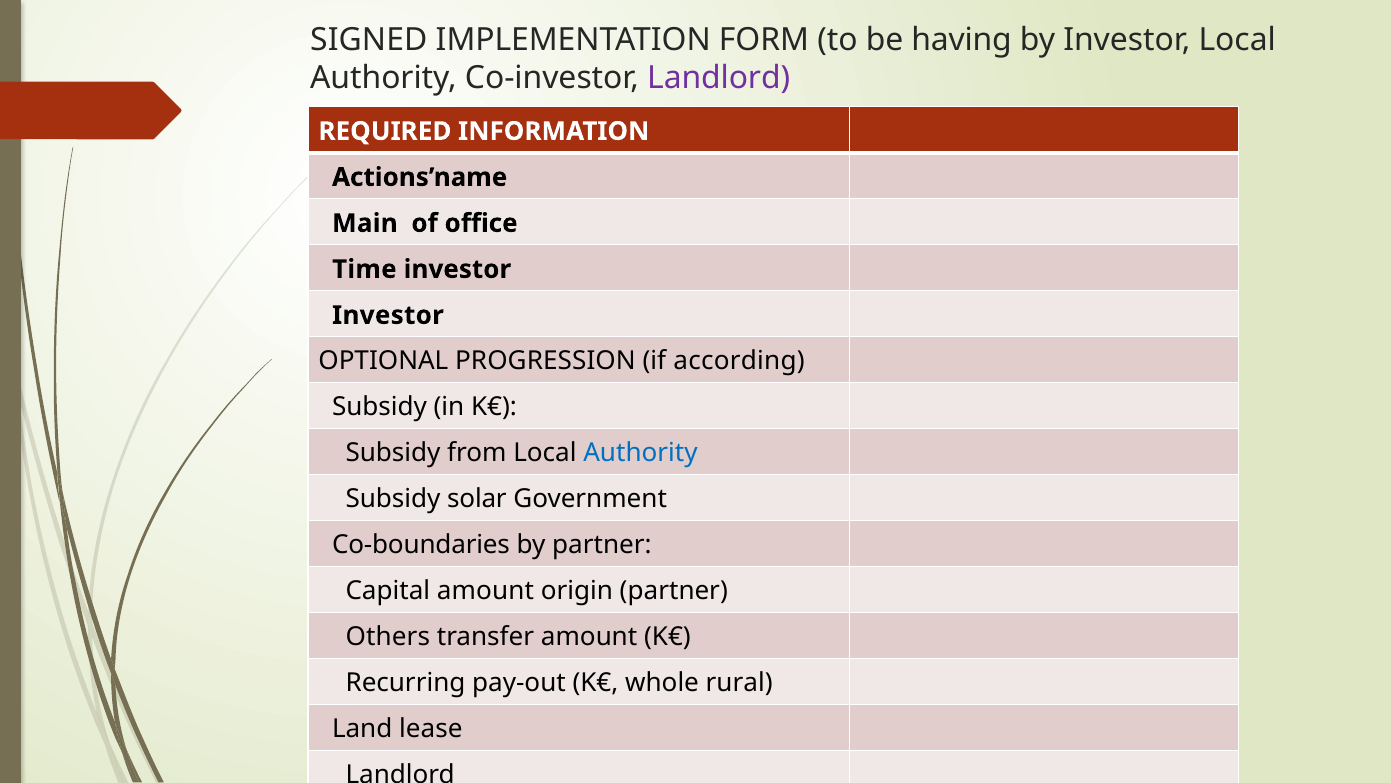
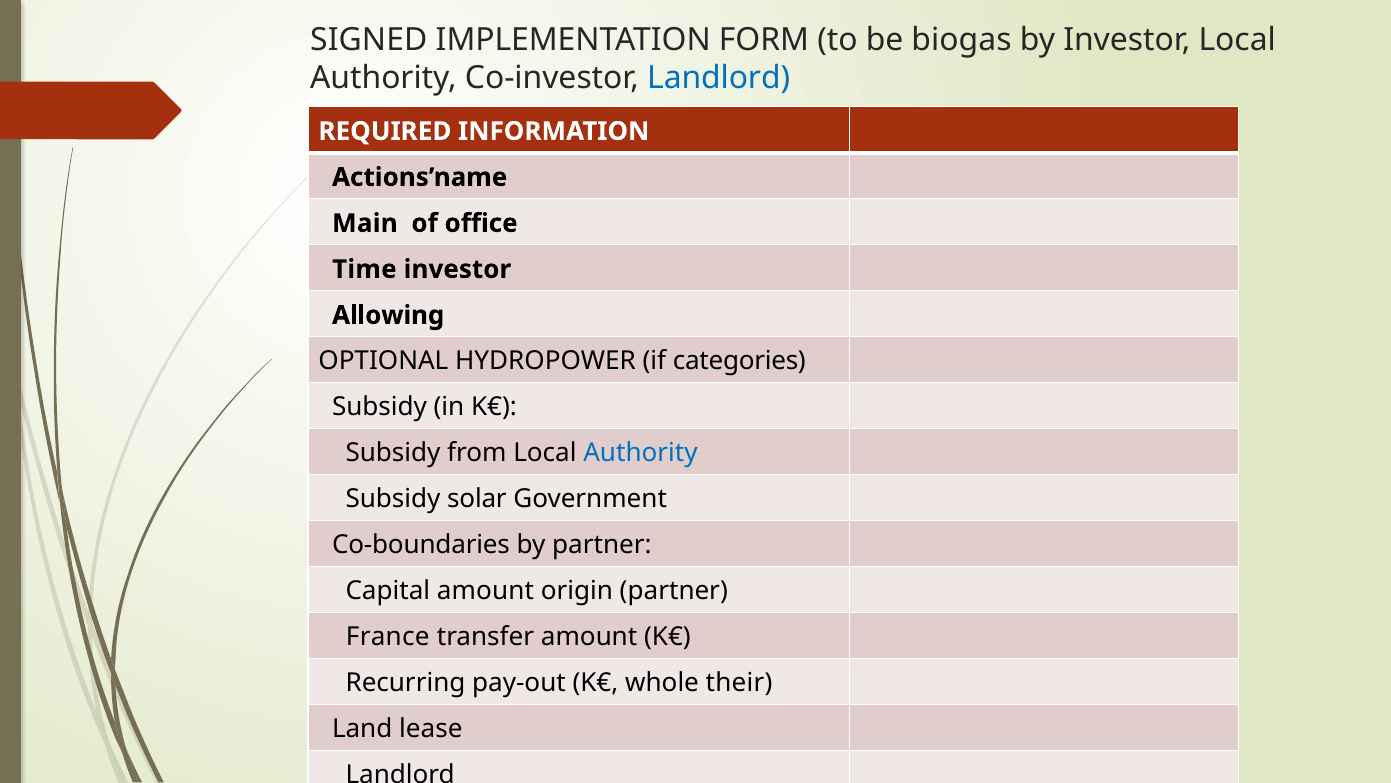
having: having -> biogas
Landlord at (719, 78) colour: purple -> blue
Investor at (388, 315): Investor -> Allowing
PROGRESSION: PROGRESSION -> HYDROPOWER
according: according -> categories
Others: Others -> France
rural: rural -> their
